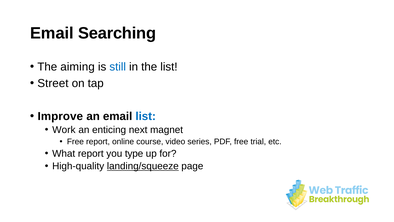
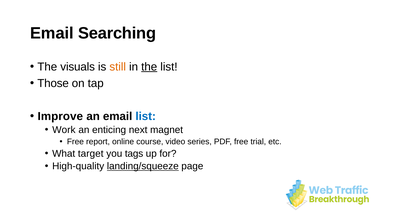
aiming: aiming -> visuals
still colour: blue -> orange
the at (149, 67) underline: none -> present
Street: Street -> Those
What report: report -> target
type: type -> tags
